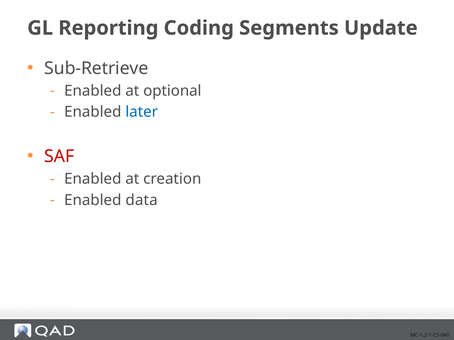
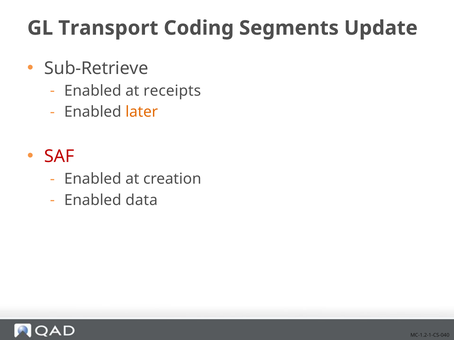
Reporting: Reporting -> Transport
optional: optional -> receipts
later colour: blue -> orange
